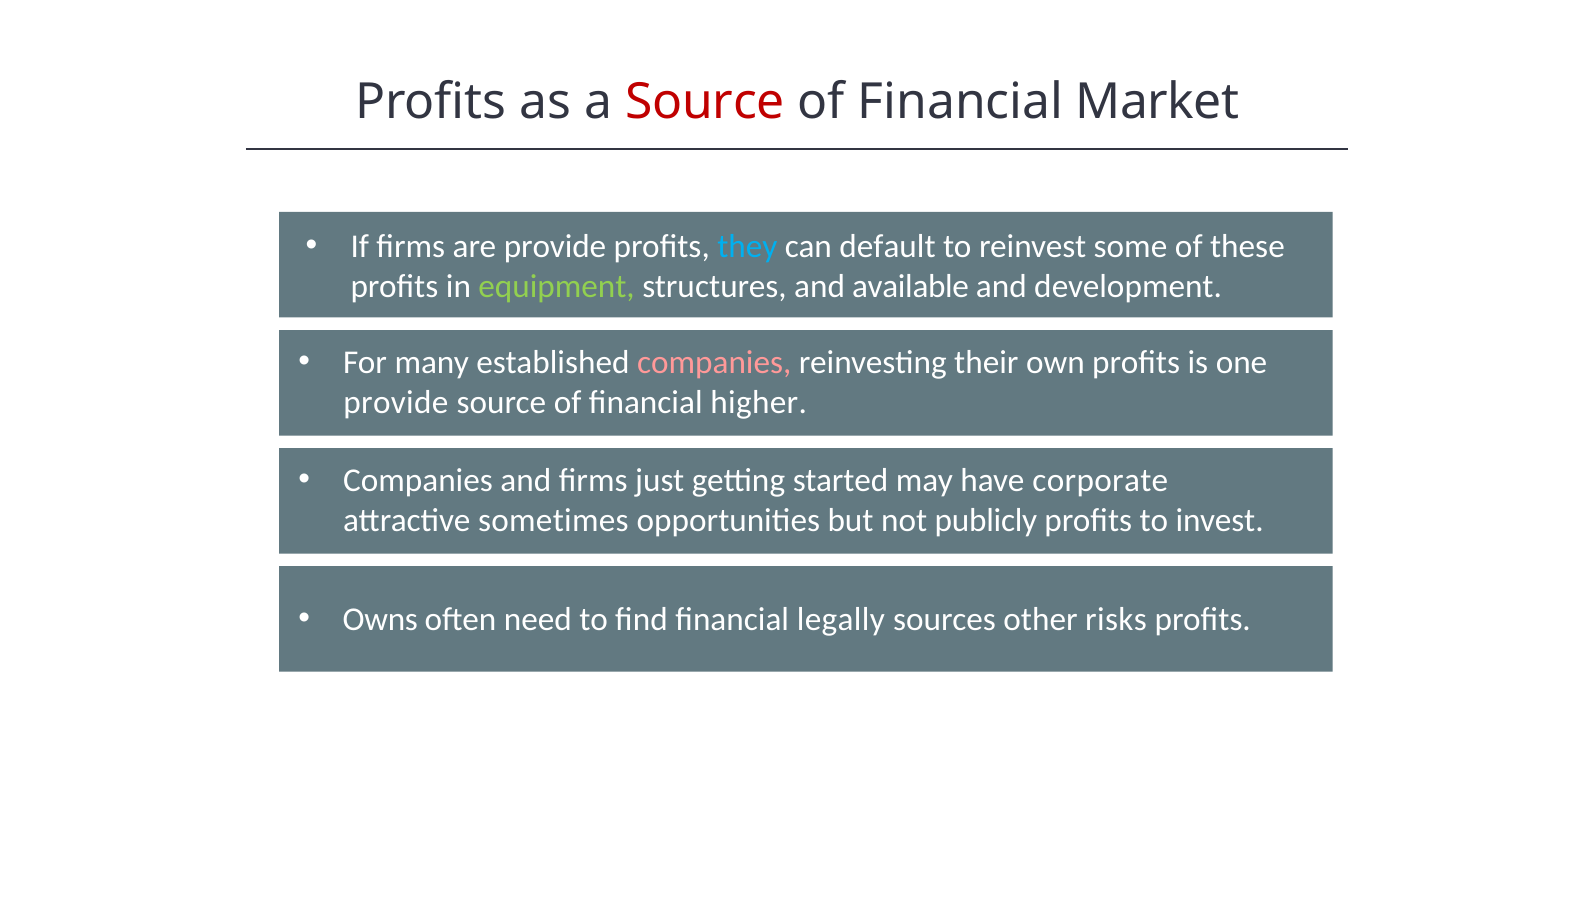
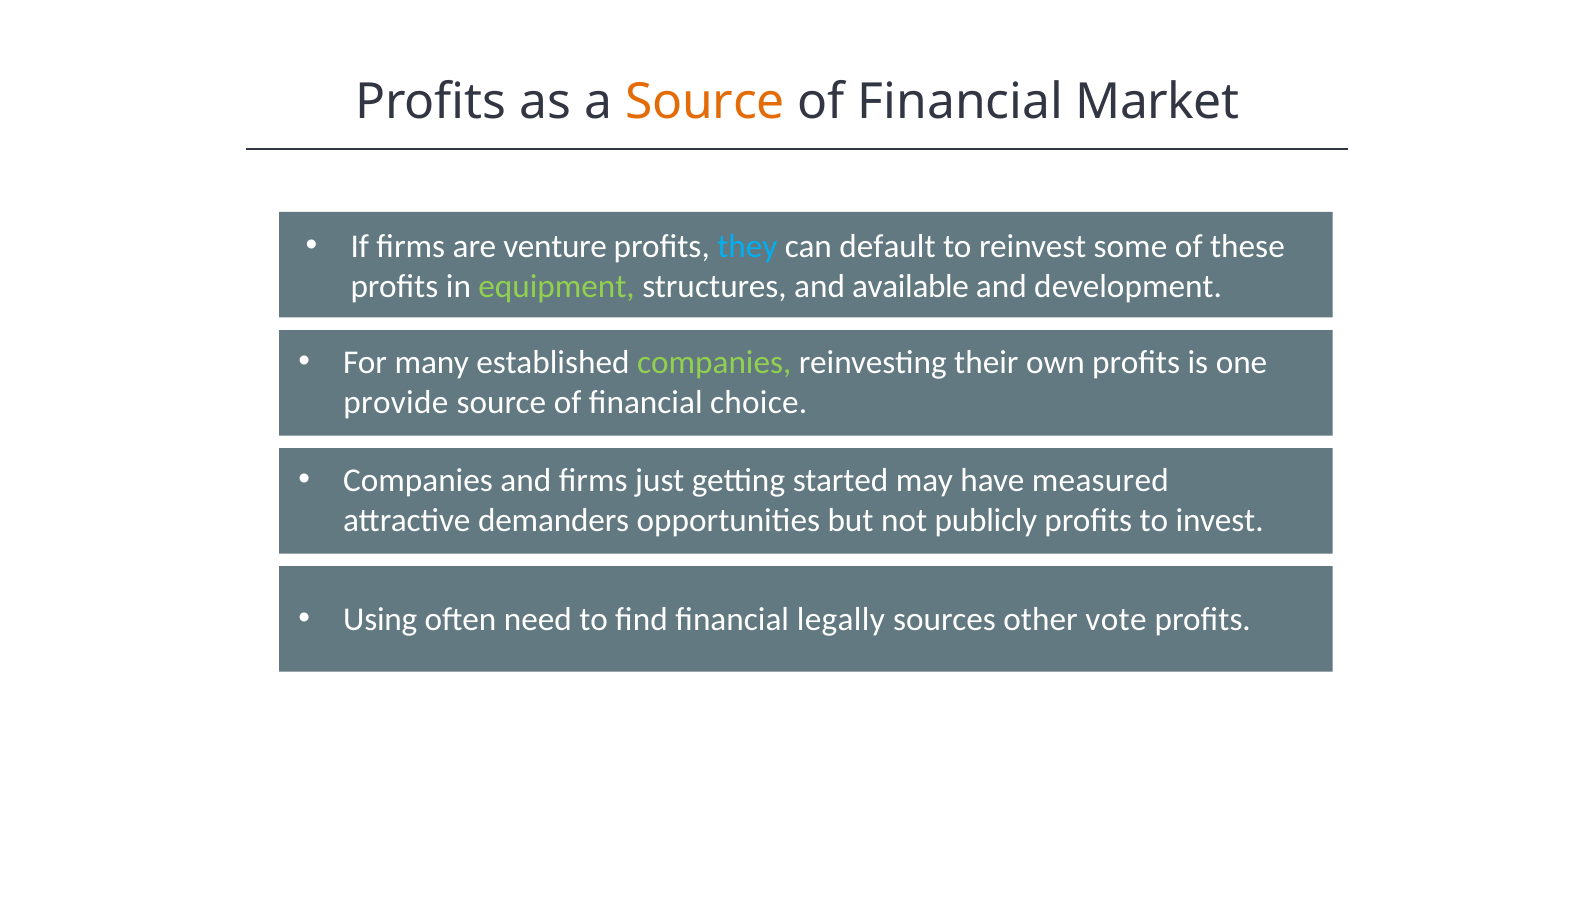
Source at (705, 102) colour: red -> orange
are provide: provide -> venture
companies at (714, 362) colour: pink -> light green
higher: higher -> choice
corporate: corporate -> measured
sometimes: sometimes -> demanders
Owns: Owns -> Using
risks: risks -> vote
